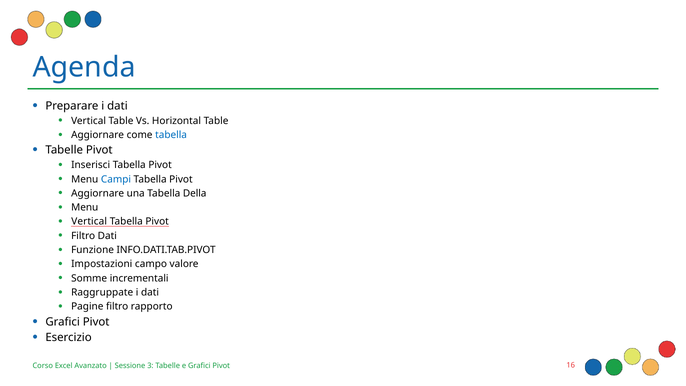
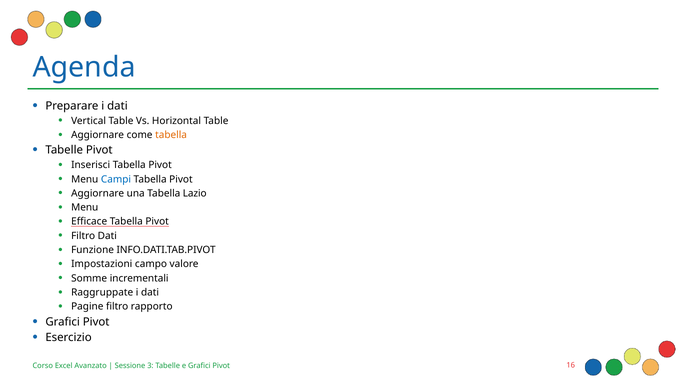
tabella at (171, 135) colour: blue -> orange
Della: Della -> Lazio
Vertical at (89, 222): Vertical -> Efficace
